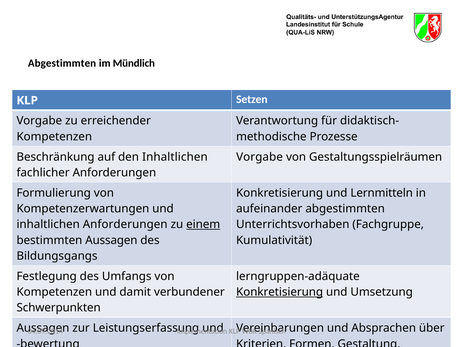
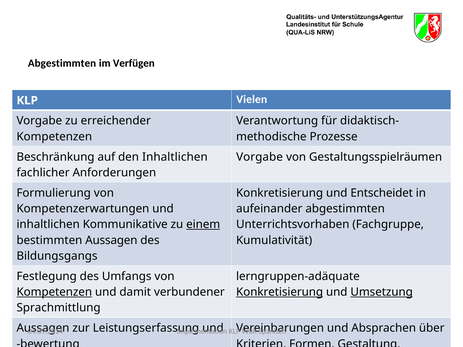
Mündlich: Mündlich -> Verfügen
Setzen: Setzen -> Vielen
Lernmitteln: Lernmitteln -> Entscheidet
inhaltlichen Anforderungen: Anforderungen -> Kommunikative
Kompetenzen at (54, 292) underline: none -> present
Umsetzung underline: none -> present
Schwerpunkten: Schwerpunkten -> Sprachmittlung
